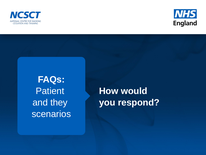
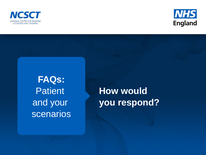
they: they -> your
